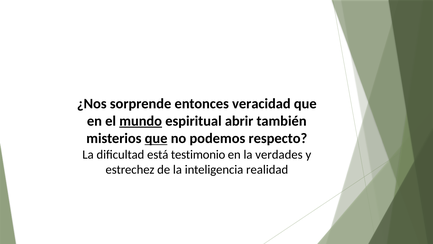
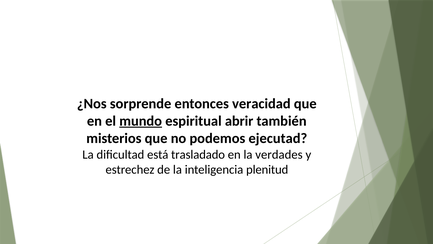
que at (156, 138) underline: present -> none
respecto: respecto -> ejecutad
testimonio: testimonio -> trasladado
realidad: realidad -> plenitud
